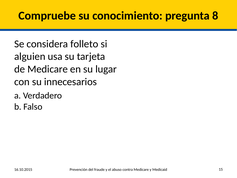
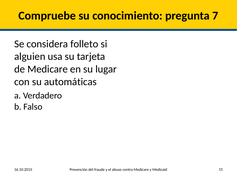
8: 8 -> 7
innecesarios: innecesarios -> automáticas
